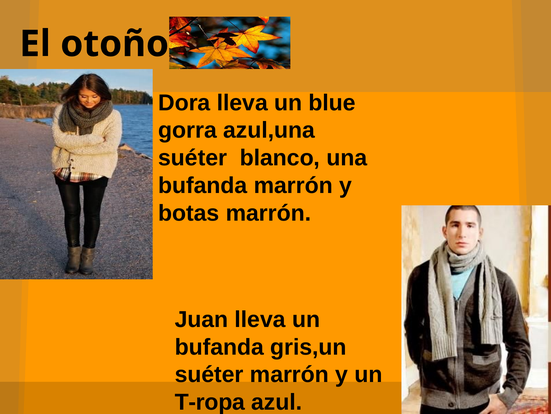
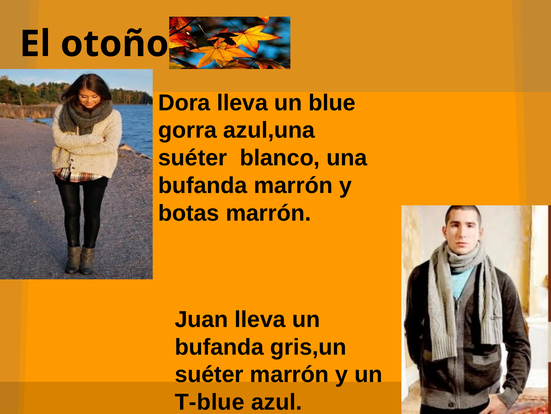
T-ropa: T-ropa -> T-blue
